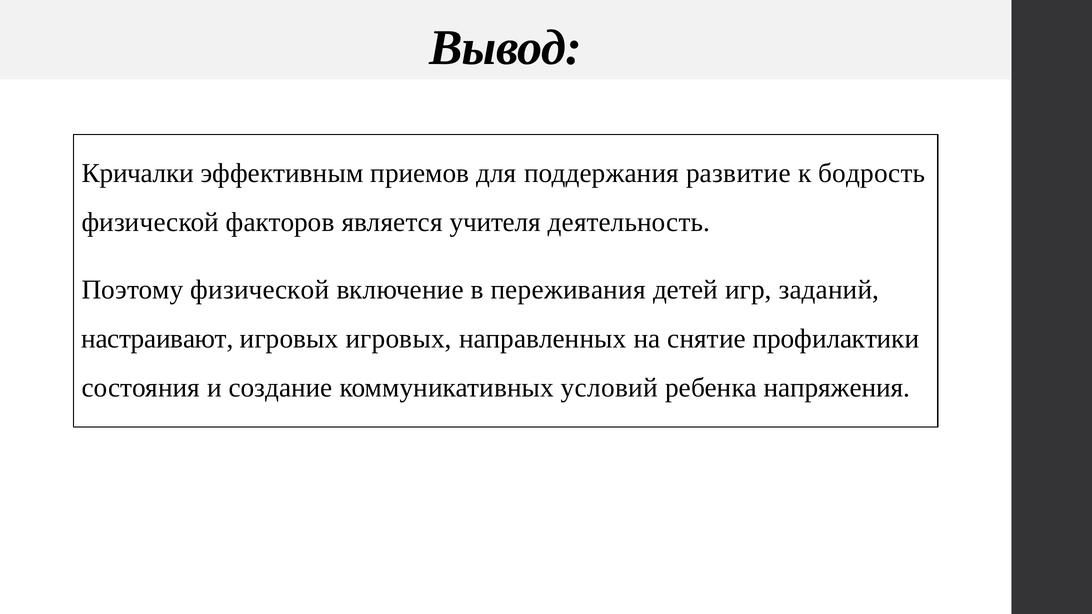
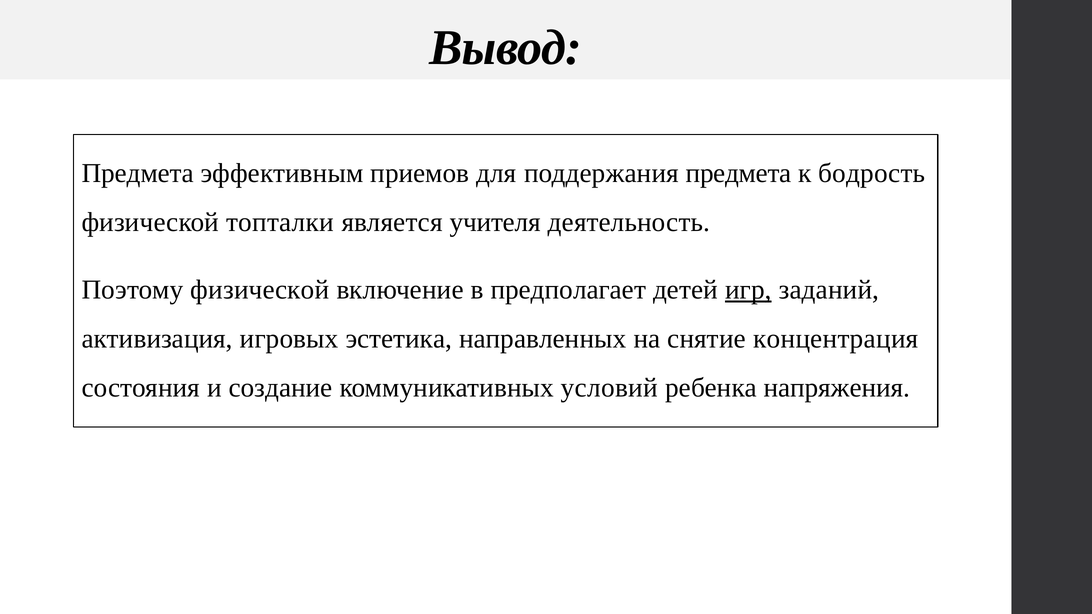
Кричалки at (138, 173): Кричалки -> Предмета
поддержания развитие: развитие -> предмета
факторов: факторов -> топталки
переживания: переживания -> предполагает
игр underline: none -> present
настраивают: настраивают -> активизация
игровых игровых: игровых -> эстетика
профилактики: профилактики -> концентрация
